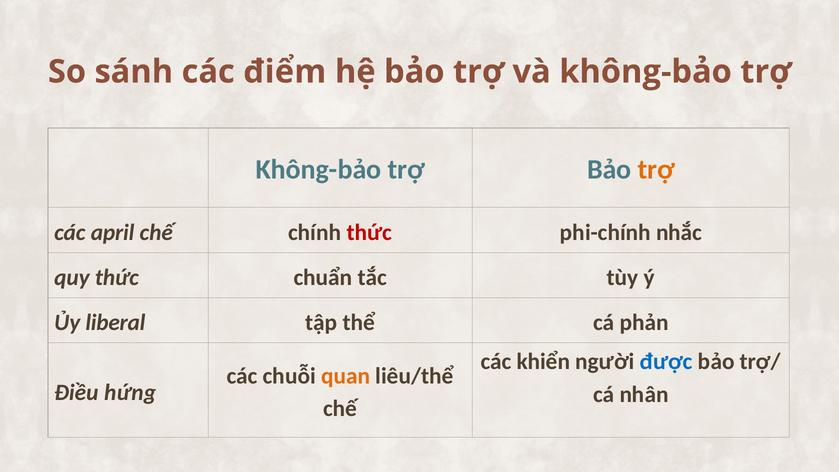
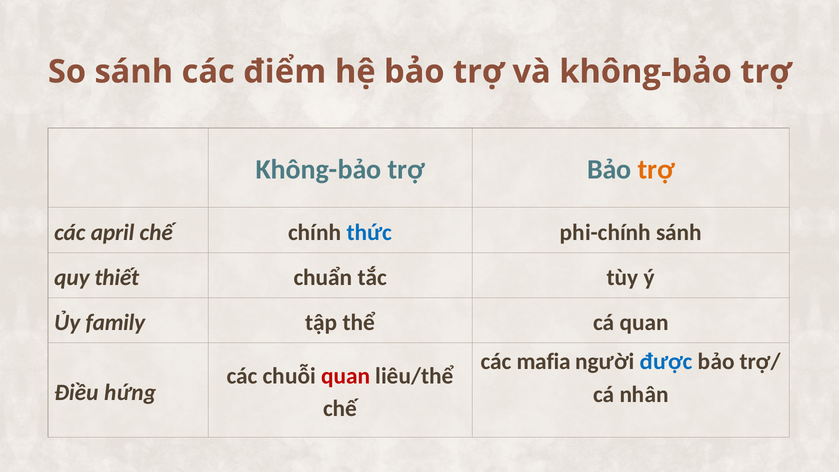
thức at (369, 232) colour: red -> blue
phi-chính nhắc: nhắc -> sánh
quy thức: thức -> thiết
liberal: liberal -> family
cá phản: phản -> quan
khiển: khiển -> mafia
quan at (346, 376) colour: orange -> red
